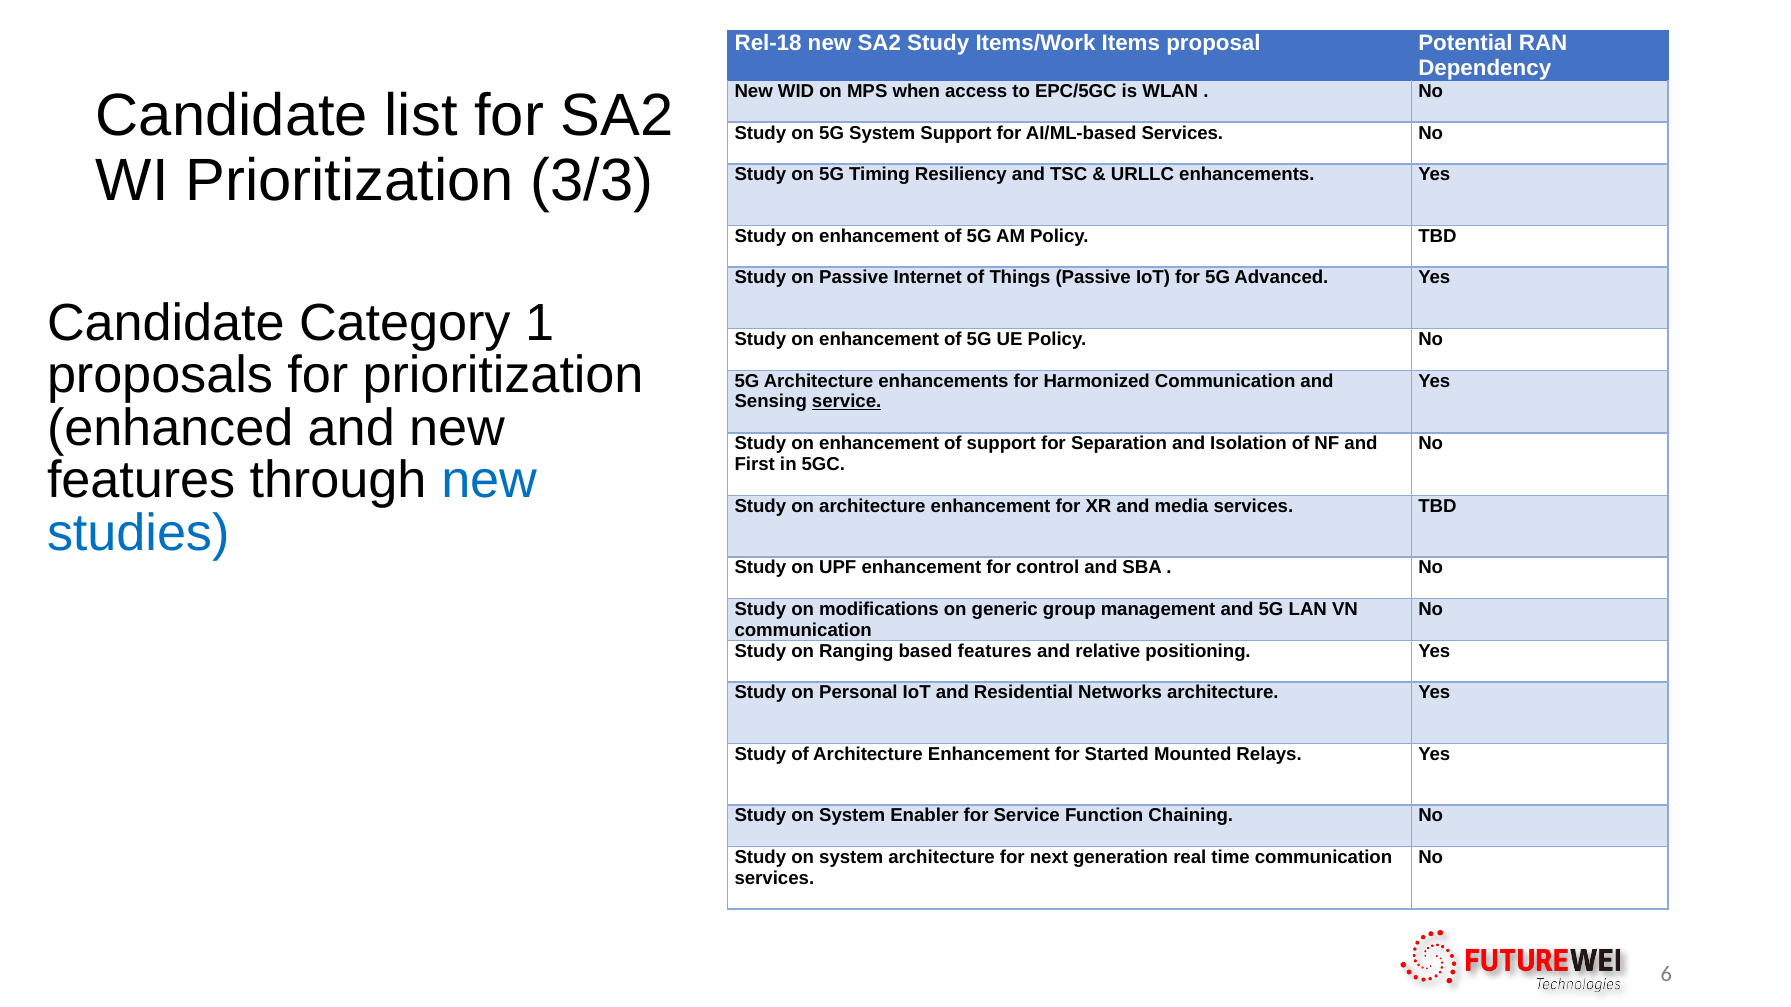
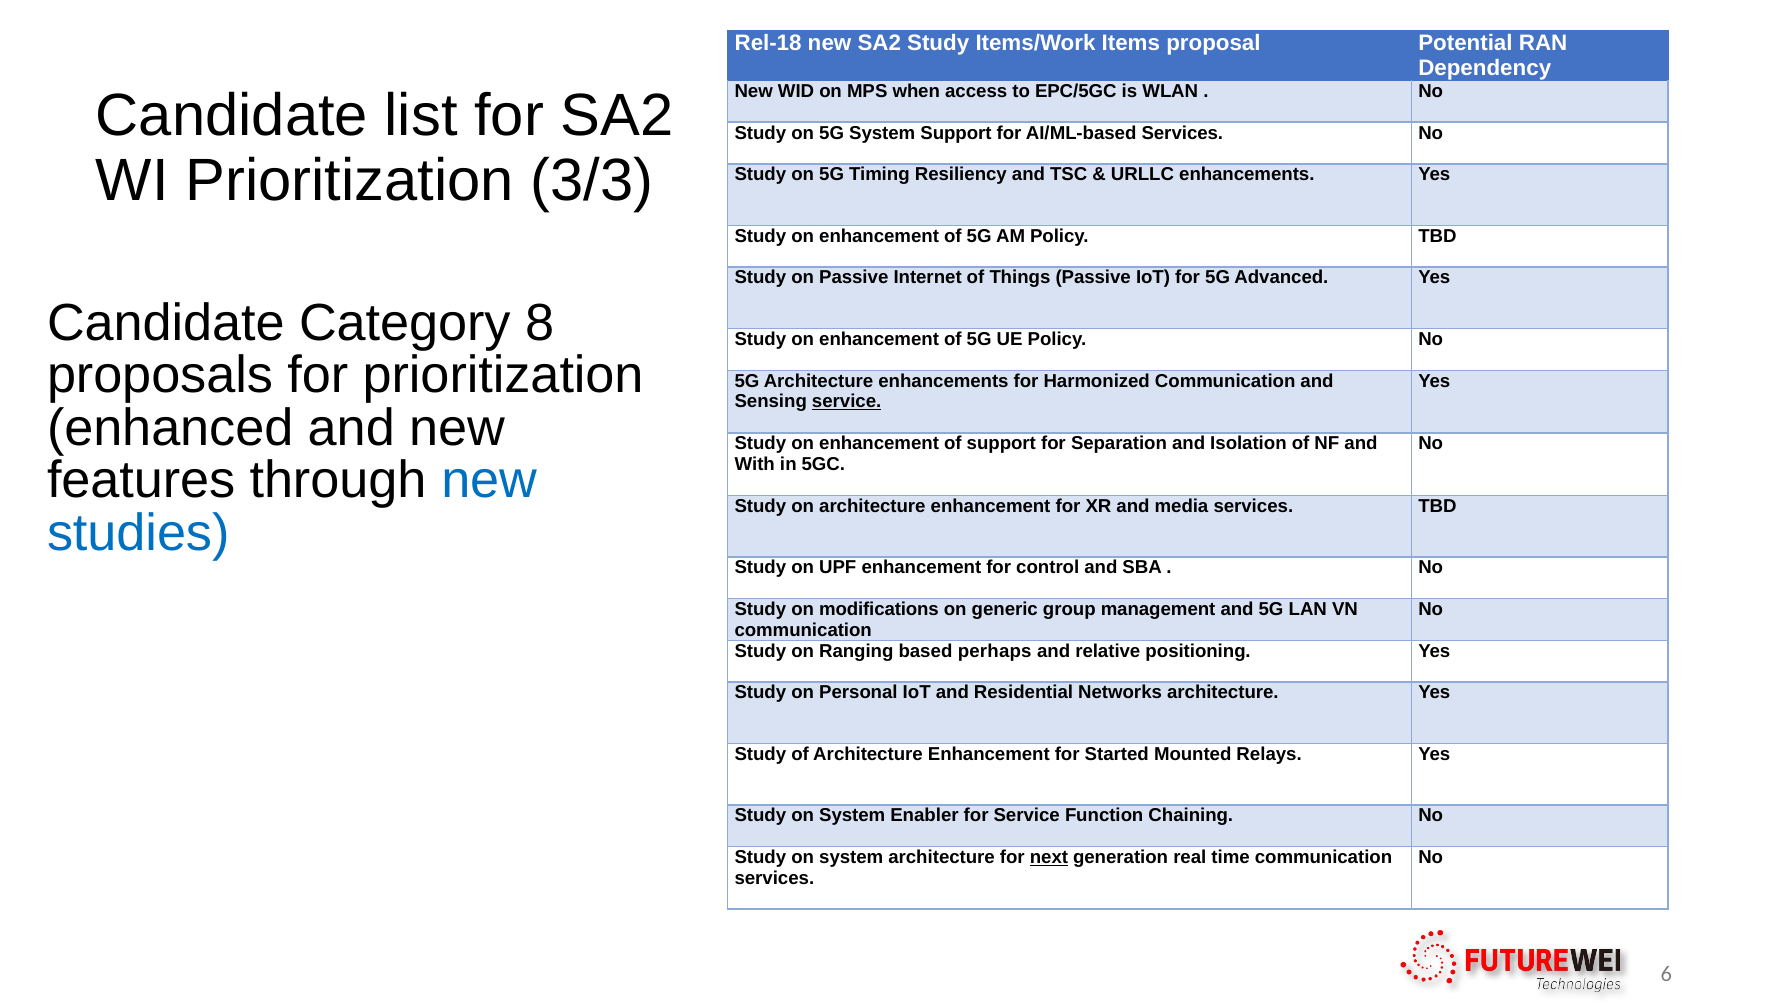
1: 1 -> 8
First: First -> With
based features: features -> perhaps
next underline: none -> present
